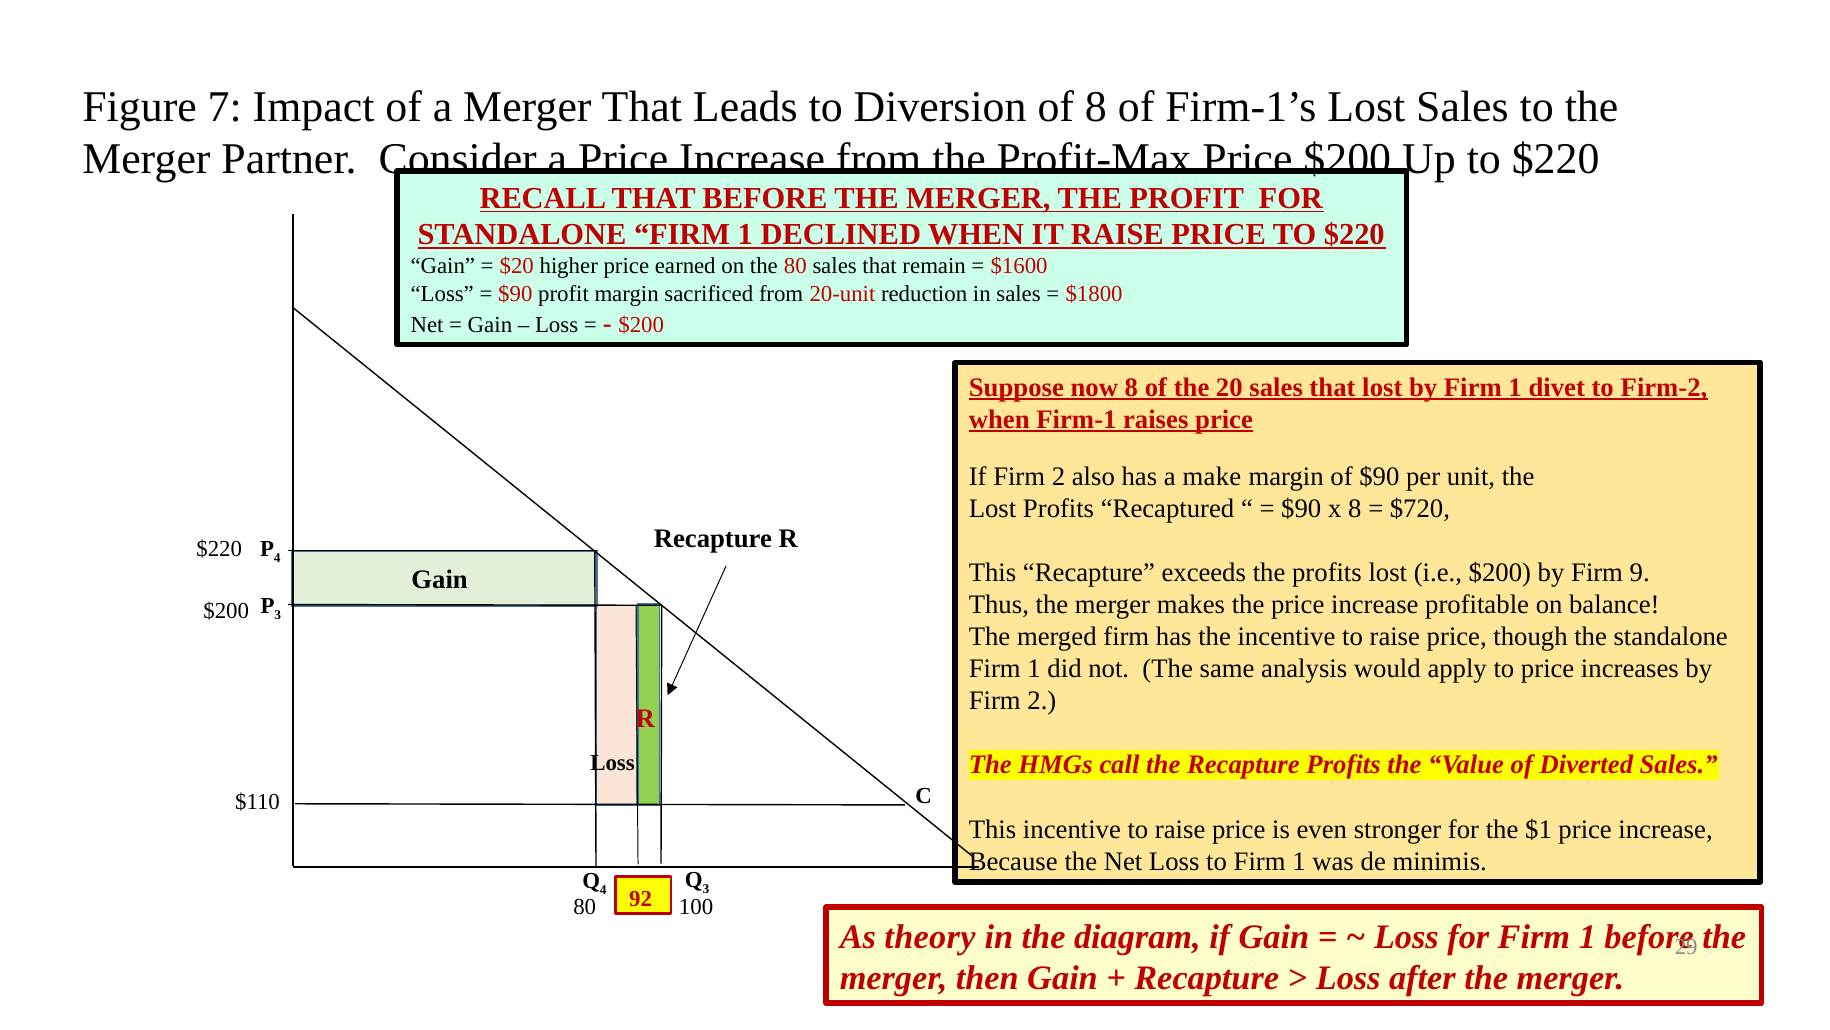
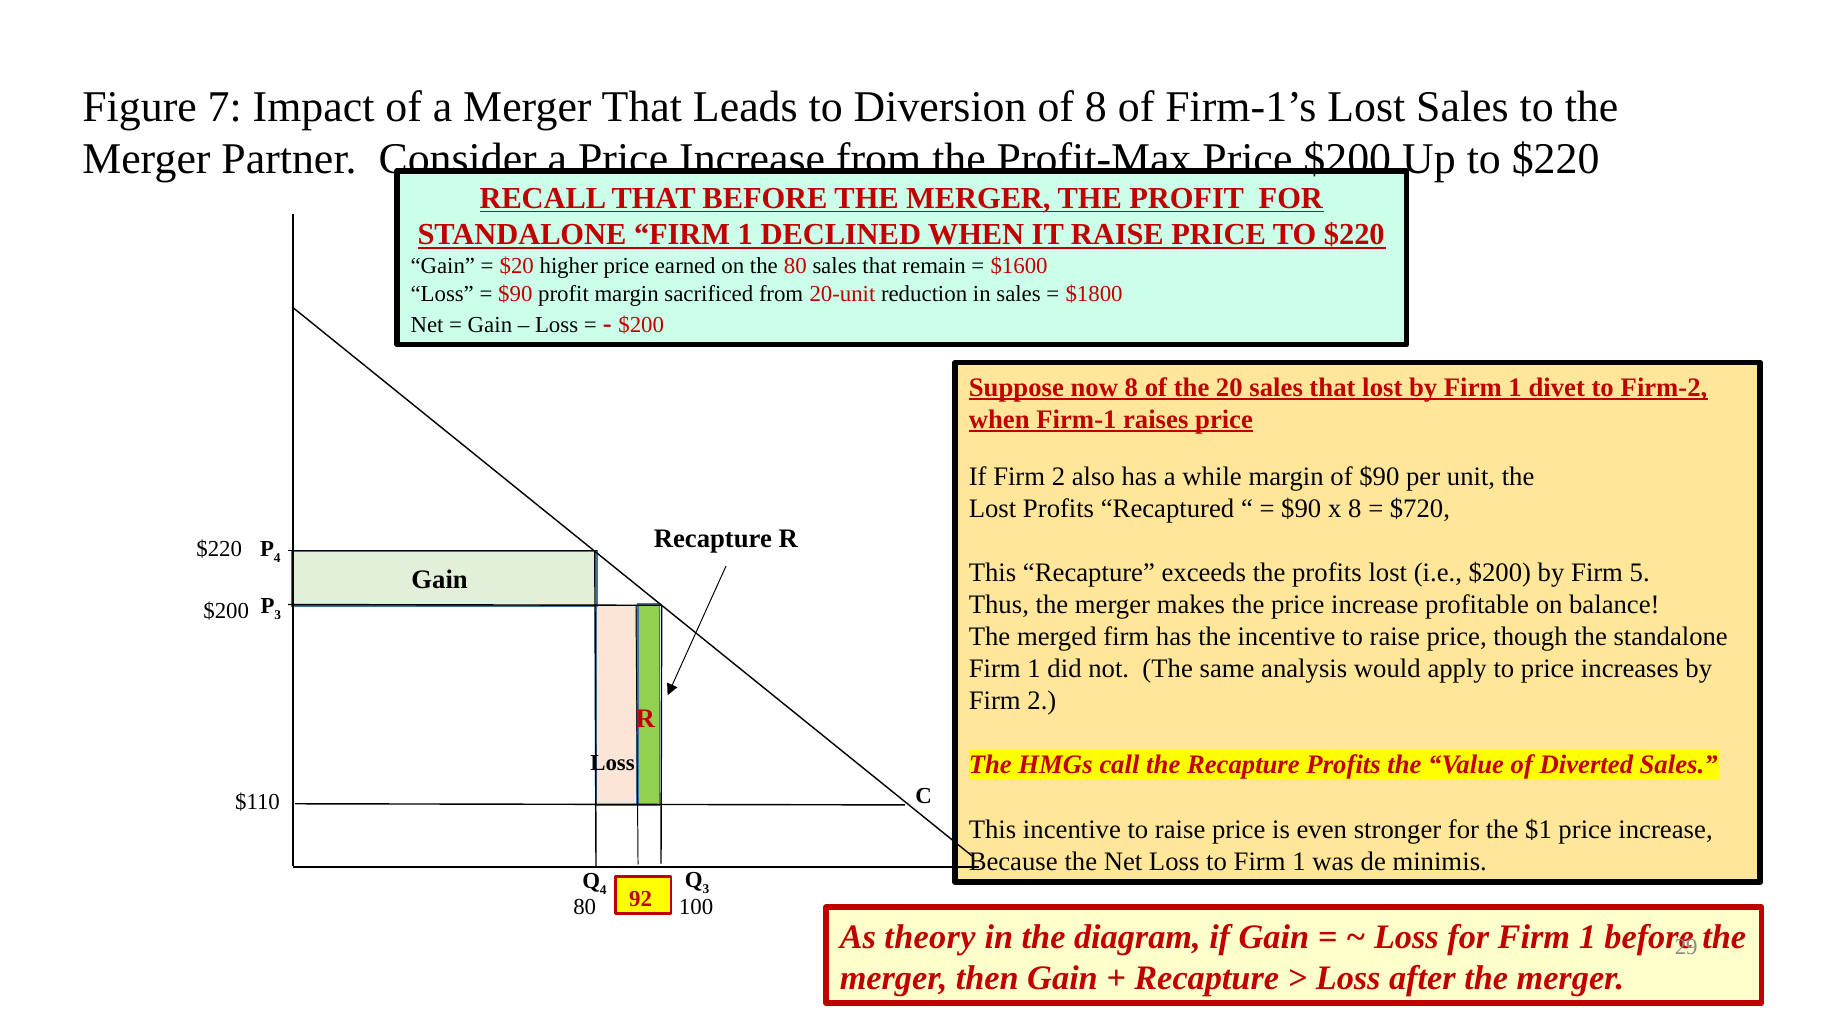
make: make -> while
9: 9 -> 5
